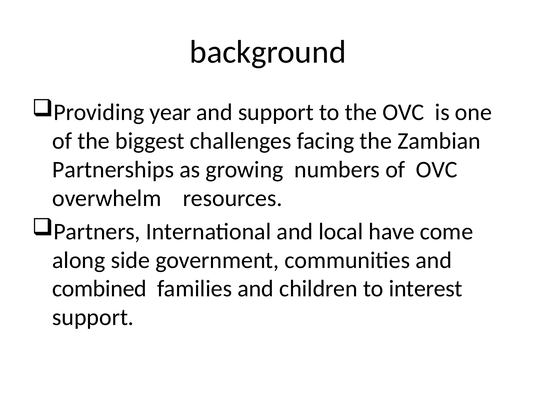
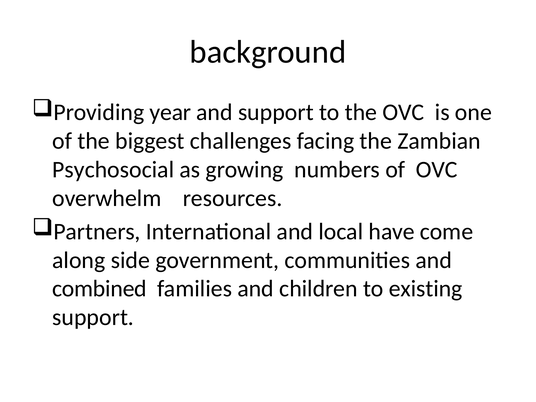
Partnerships: Partnerships -> Psychosocial
interest: interest -> existing
